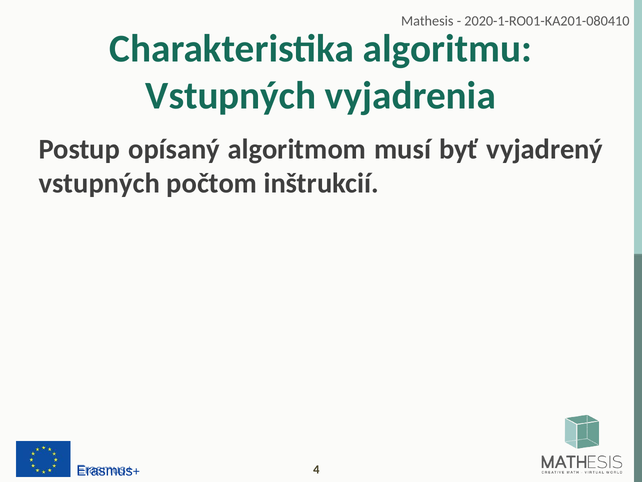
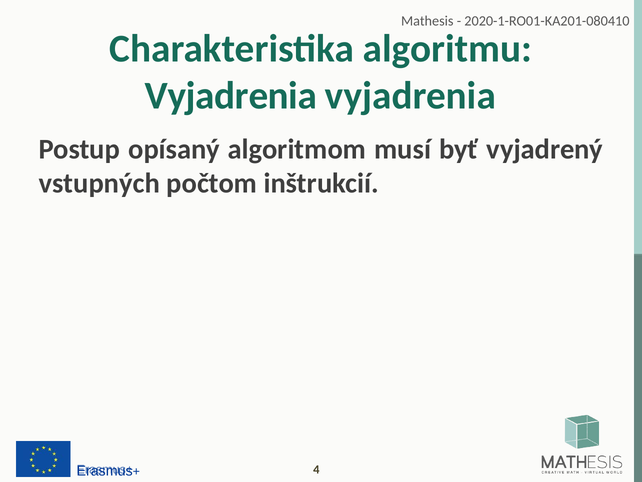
Vstupných at (231, 96): Vstupných -> Vyjadrenia
